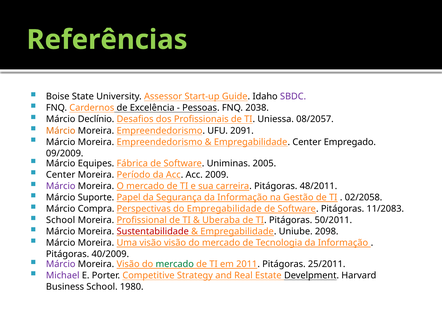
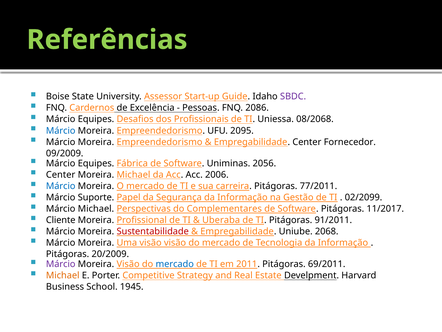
2038: 2038 -> 2086
Declínio at (96, 119): Declínio -> Equipes
08/2057: 08/2057 -> 08/2068
Márcio at (61, 130) colour: orange -> blue
2091: 2091 -> 2095
Empregado: Empregado -> Fornecedor
2005: 2005 -> 2056
Moreira Período: Período -> Michael
2009: 2009 -> 2006
Márcio at (61, 186) colour: purple -> blue
48/2011: 48/2011 -> 77/2011
02/2058: 02/2058 -> 02/2099
Márcio Compra: Compra -> Michael
do Empregabilidade: Empregabilidade -> Complementares
11/2083: 11/2083 -> 11/2017
School at (61, 220): School -> Cliente
50/2011: 50/2011 -> 91/2011
2098: 2098 -> 2068
40/2009: 40/2009 -> 20/2009
mercado at (175, 264) colour: green -> blue
25/2011: 25/2011 -> 69/2011
Michael at (63, 275) colour: purple -> orange
1980: 1980 -> 1945
